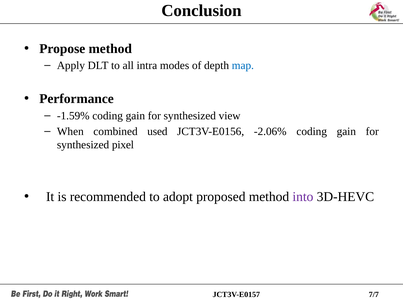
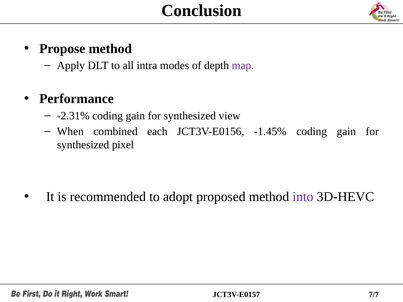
map colour: blue -> purple
-1.59%: -1.59% -> -2.31%
used: used -> each
-2.06%: -2.06% -> -1.45%
